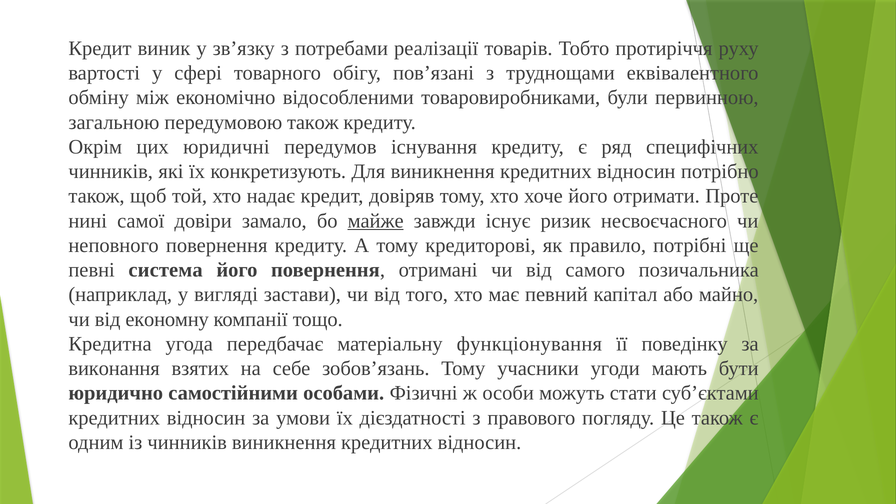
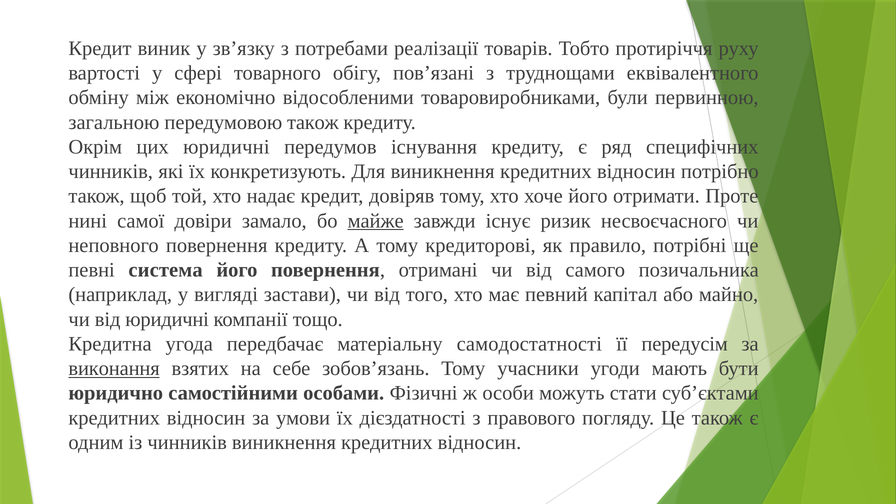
від економну: економну -> юридичні
функціонування: функціонування -> самодостатності
поведінку: поведінку -> передусім
виконання underline: none -> present
